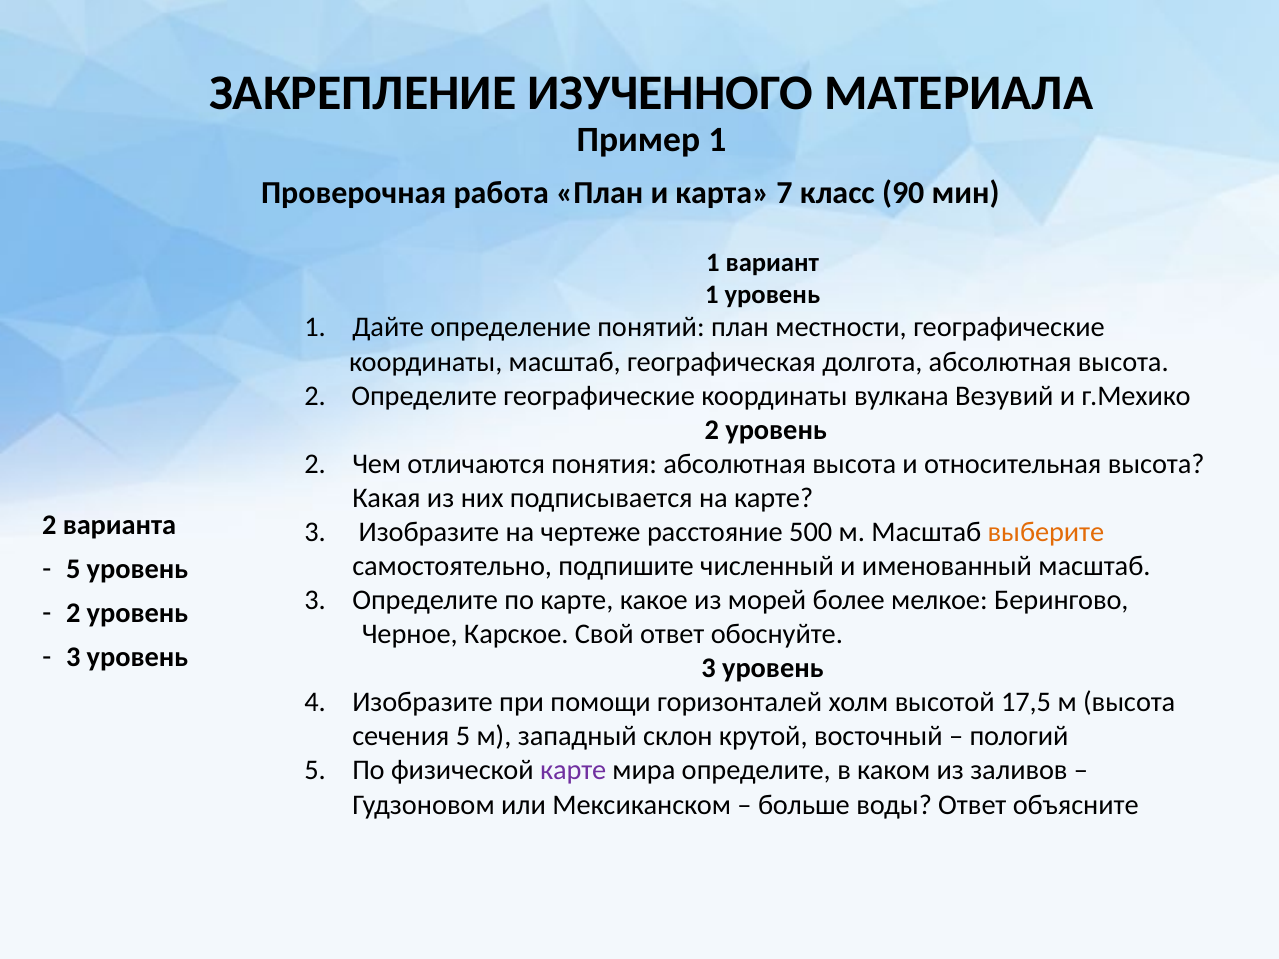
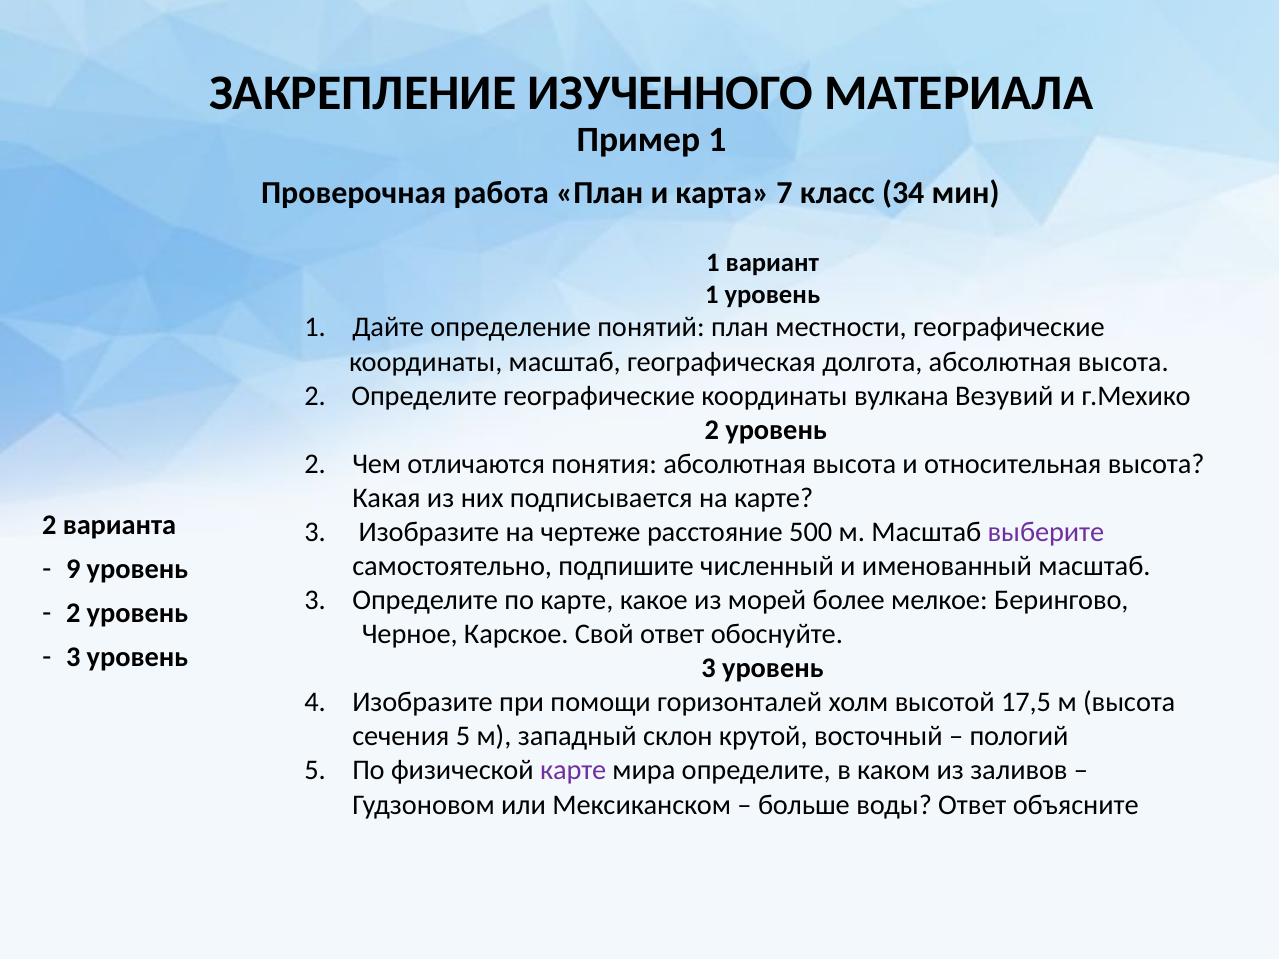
90: 90 -> 34
выберите colour: orange -> purple
5 at (73, 570): 5 -> 9
